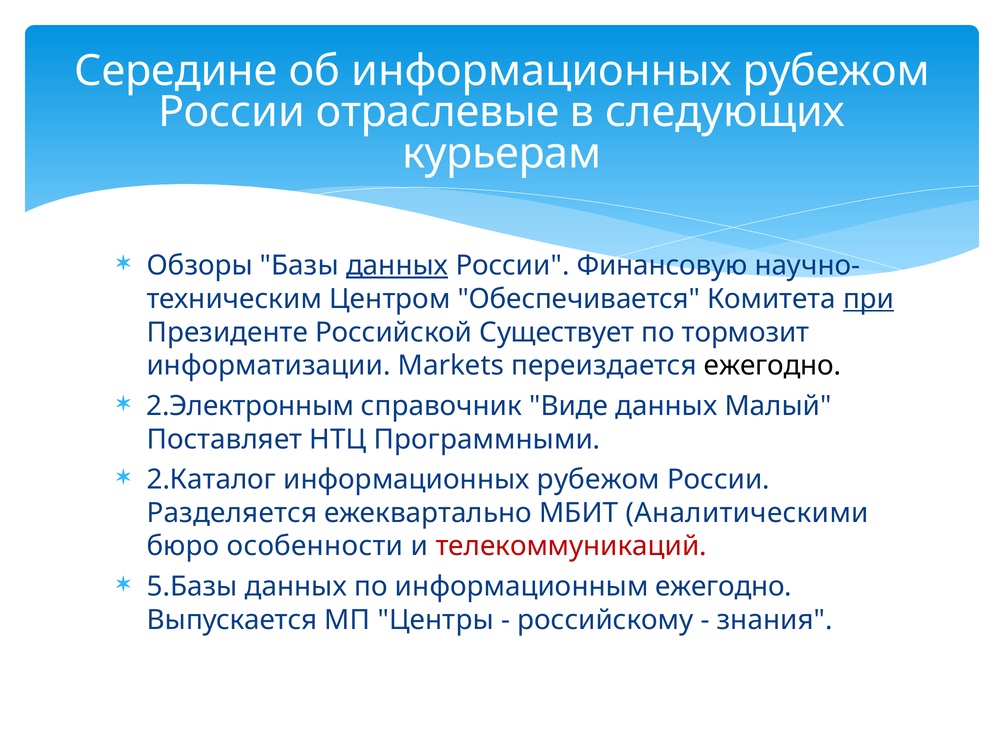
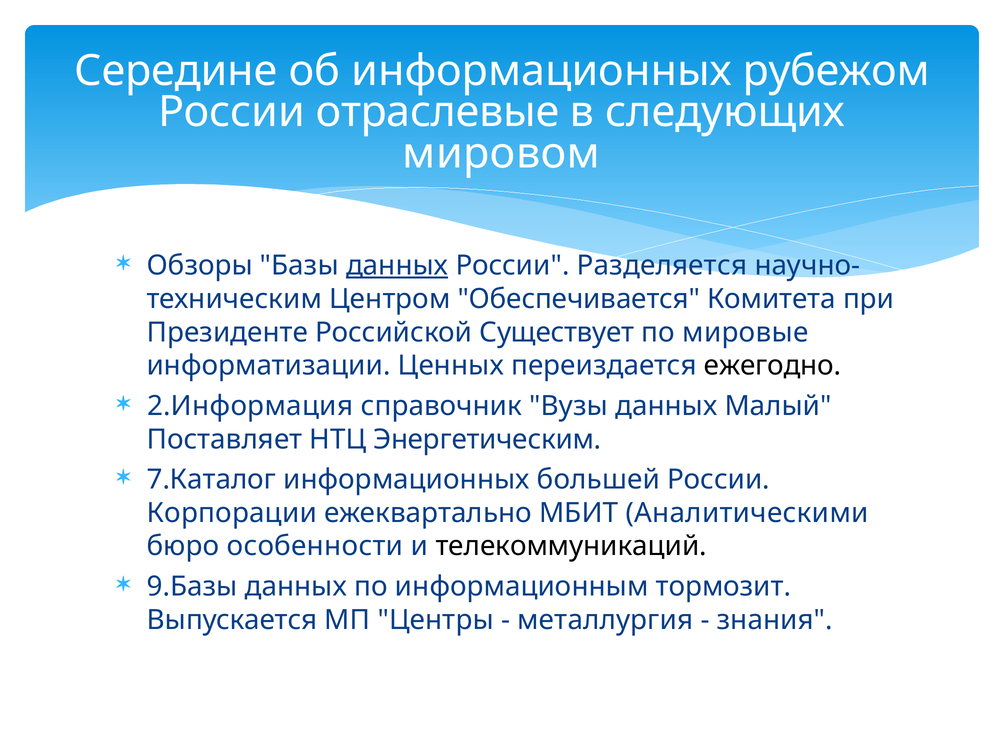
курьерам: курьерам -> мировом
Финансовую: Финансовую -> Разделяется
при underline: present -> none
тормозит: тормозит -> мировые
Markets: Markets -> Ценных
2.Электронным: 2.Электронным -> 2.Информация
Виде: Виде -> Вузы
Программными: Программными -> Энергетическим
2.Каталог: 2.Каталог -> 7.Каталог
рубежом at (598, 480): рубежом -> большей
Разделяется: Разделяется -> Корпорации
телекоммуникаций colour: red -> black
5.Базы: 5.Базы -> 9.Базы
информационным ежегодно: ежегодно -> тормозит
российскому: российскому -> металлургия
